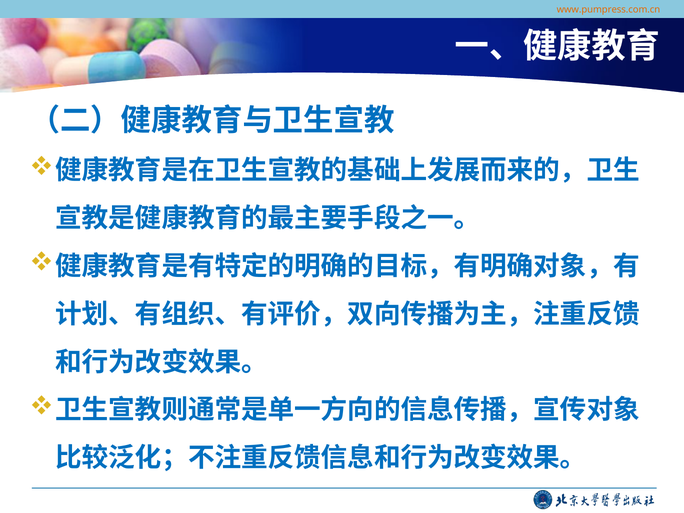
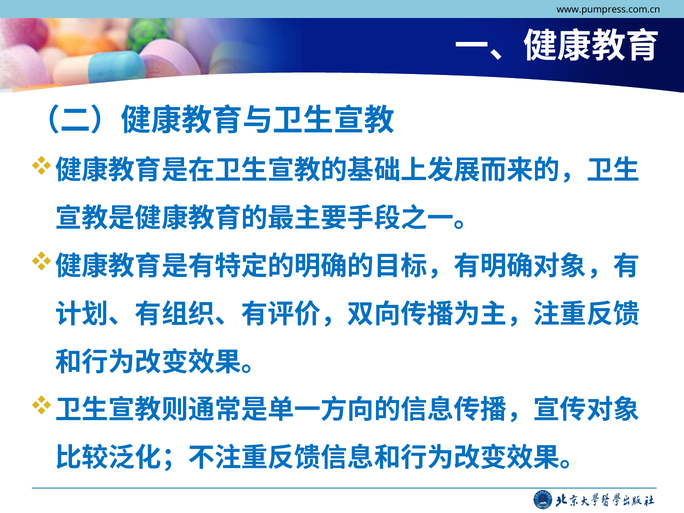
www.pumpress.com.cn colour: orange -> black
